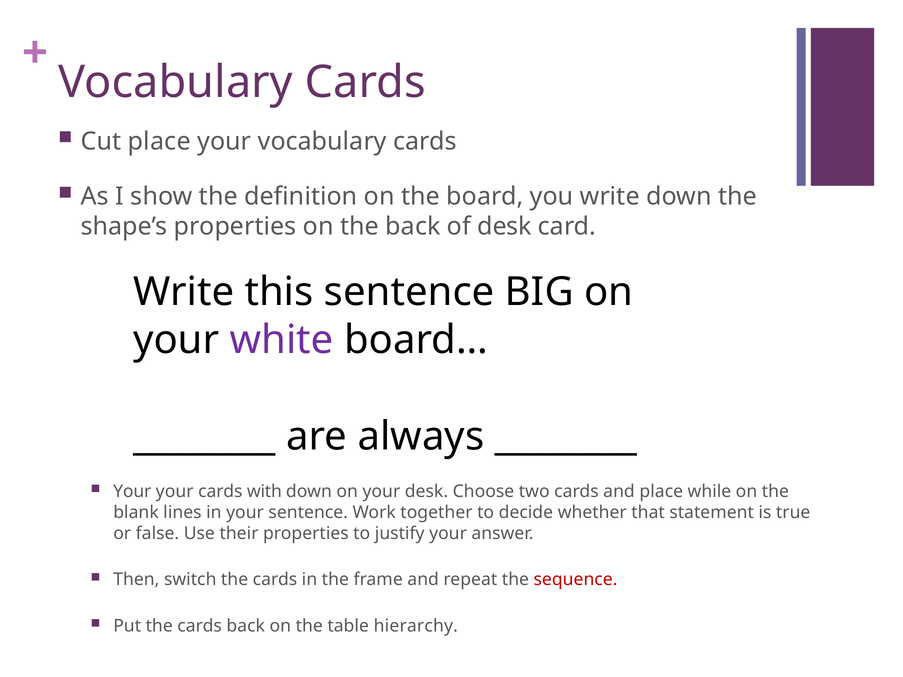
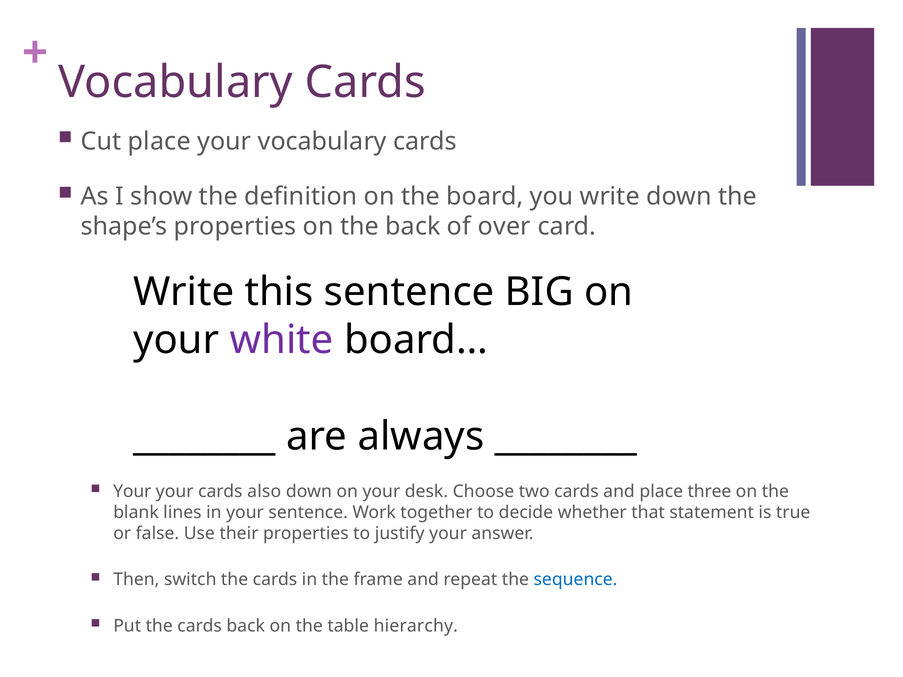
of desk: desk -> over
with: with -> also
while: while -> three
sequence colour: red -> blue
